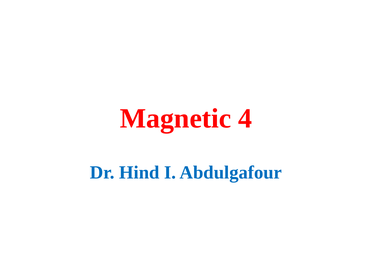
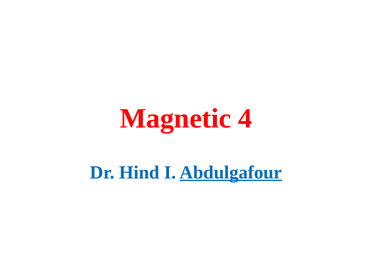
Abdulgafour underline: none -> present
